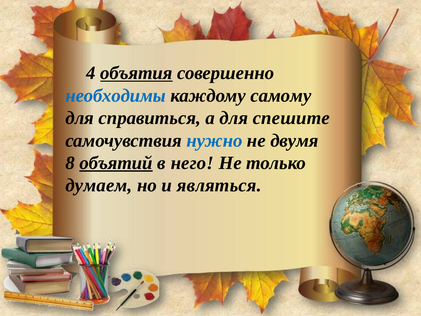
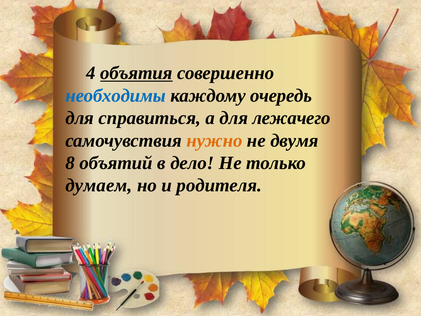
самому: самому -> очередь
спешите: спешите -> лежачего
нужно colour: blue -> orange
объятий underline: present -> none
него: него -> дело
являться: являться -> родителя
